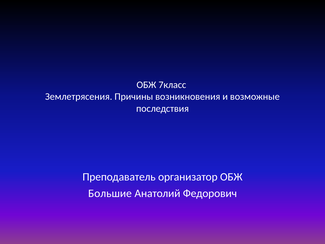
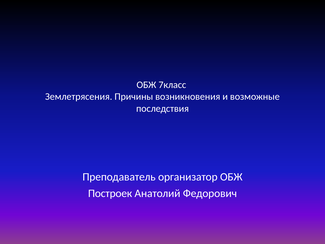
Большие: Большие -> Построек
